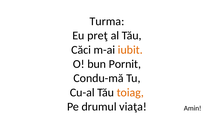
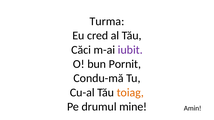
preţ: preţ -> cred
iubit colour: orange -> purple
viaţa: viaţa -> mine
